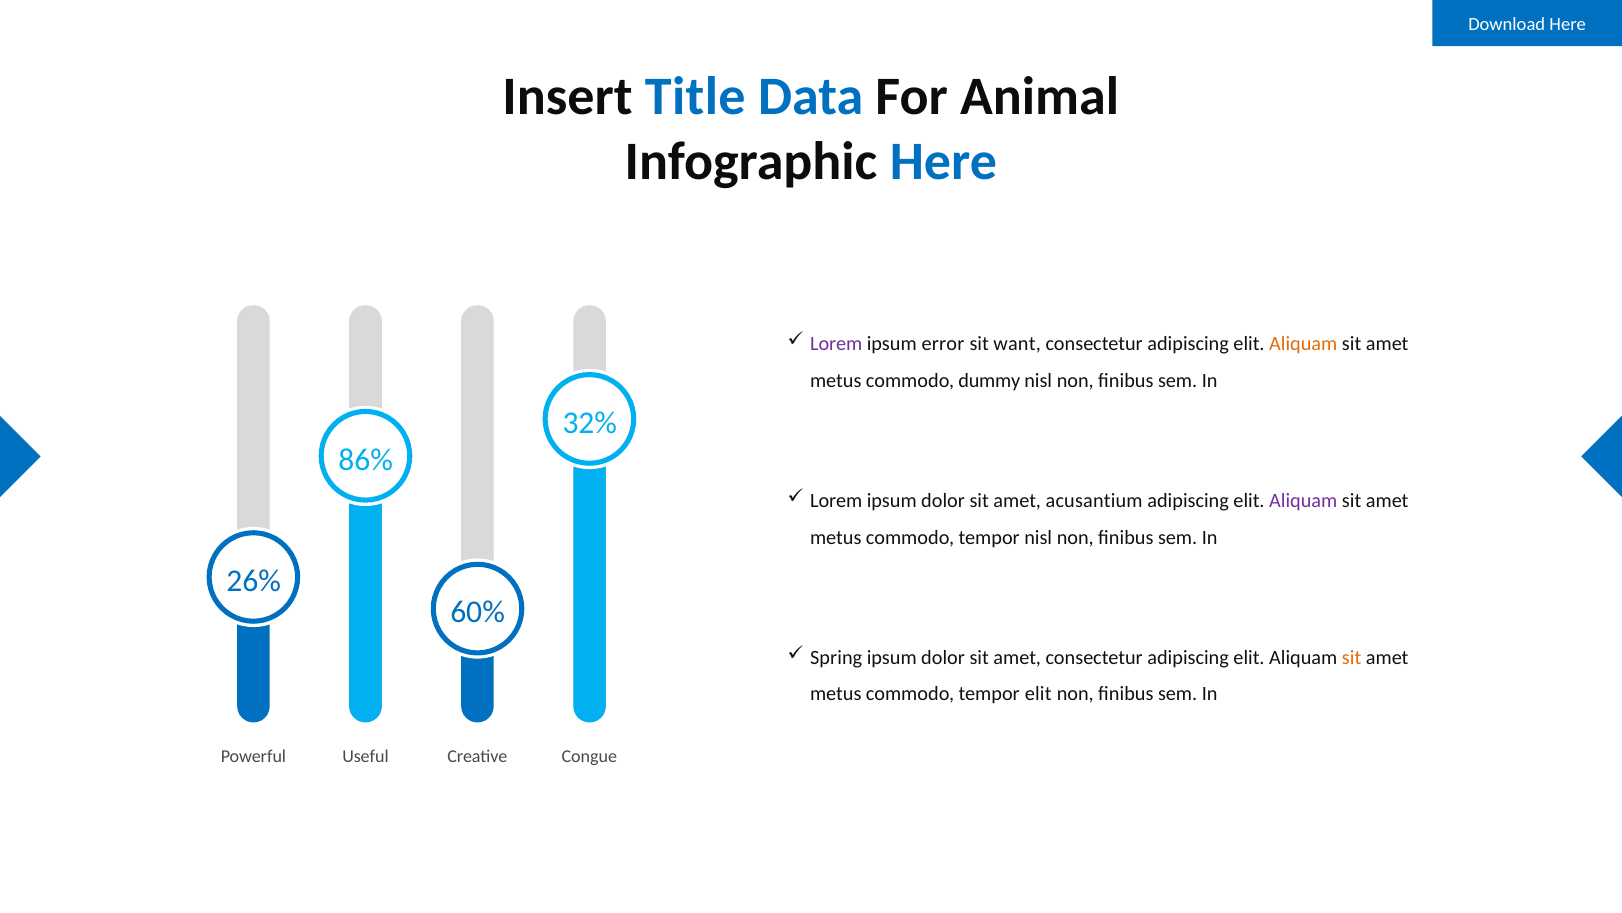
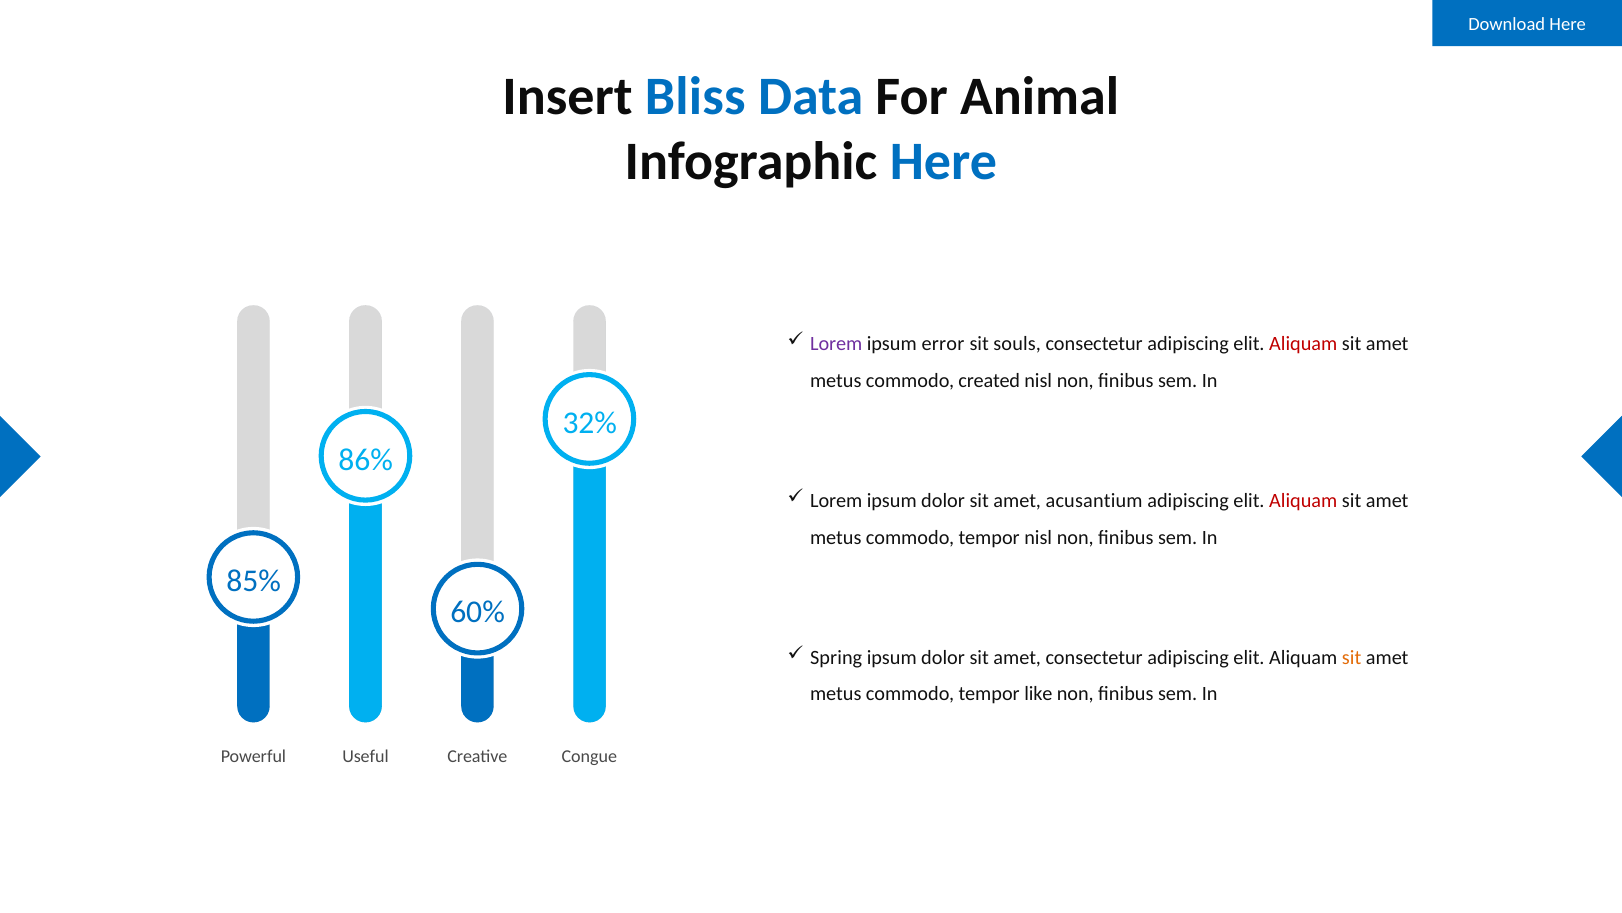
Title: Title -> Bliss
want: want -> souls
Aliquam at (1303, 344) colour: orange -> red
dummy: dummy -> created
Aliquam at (1303, 501) colour: purple -> red
26%: 26% -> 85%
tempor elit: elit -> like
